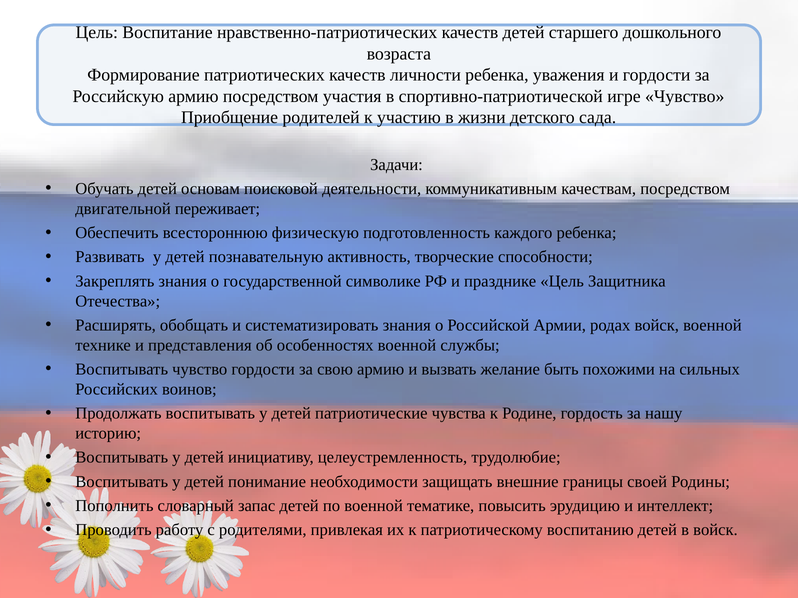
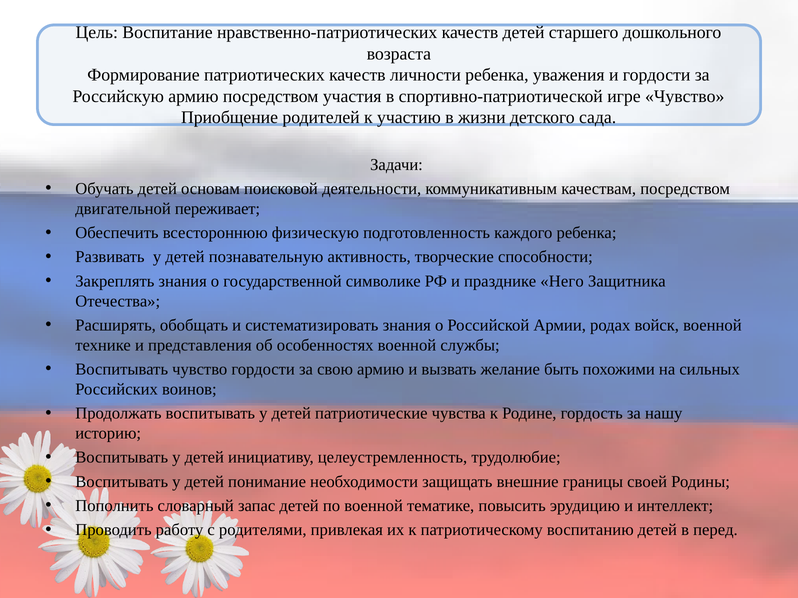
празднике Цель: Цель -> Него
в войск: войск -> перед
